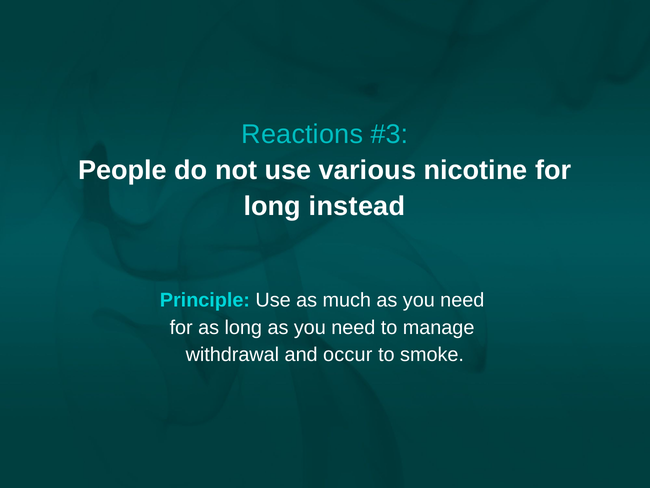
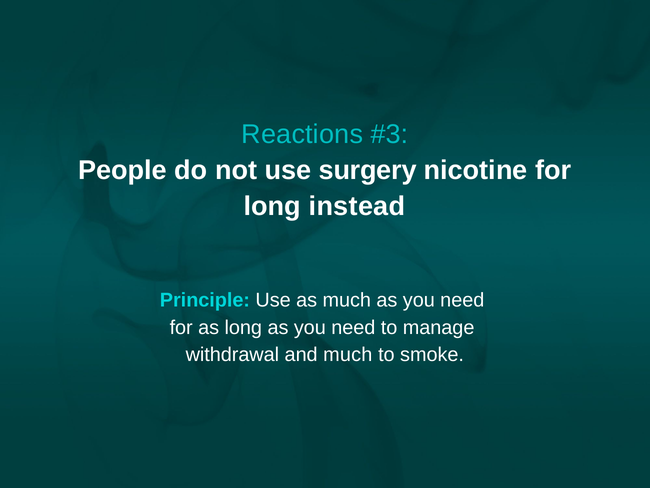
various: various -> surgery
and occur: occur -> much
